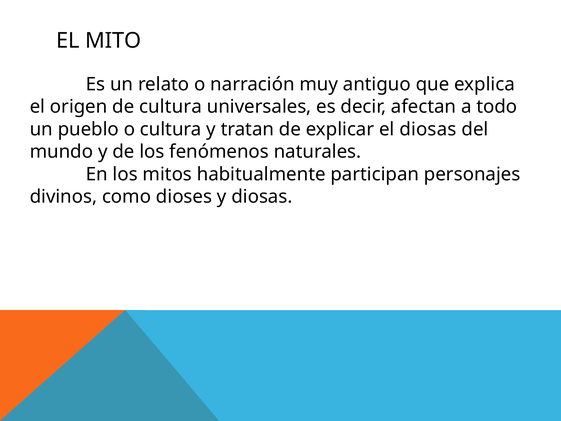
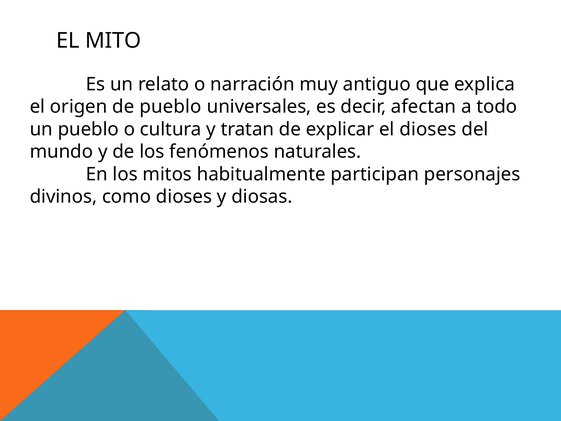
de cultura: cultura -> pueblo
el diosas: diosas -> dioses
